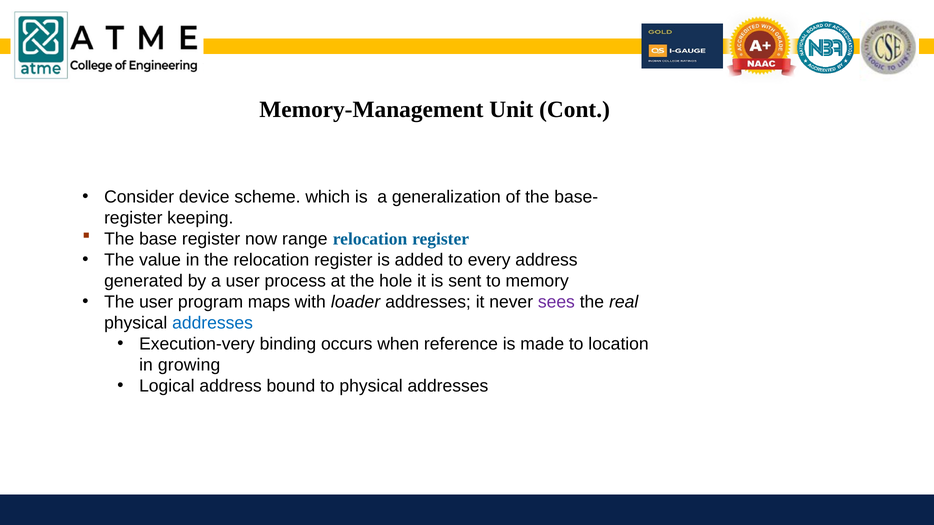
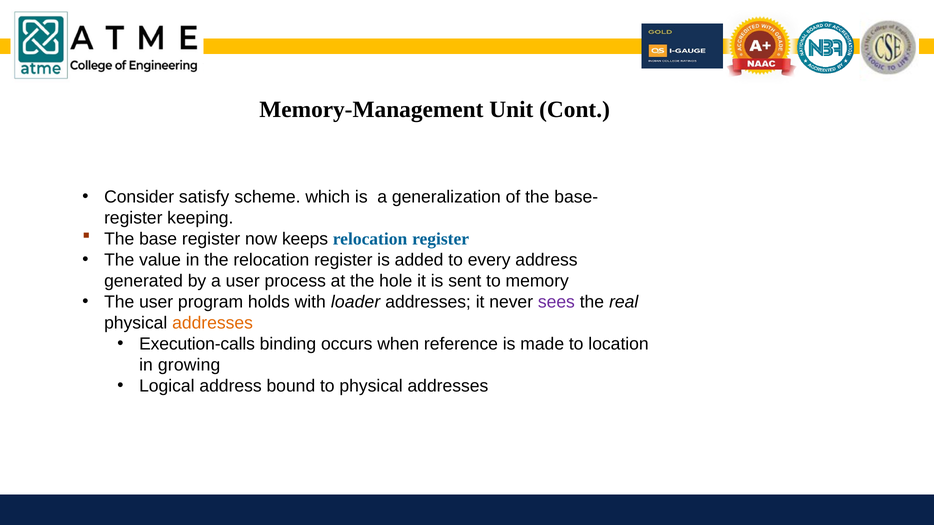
device: device -> satisfy
range: range -> keeps
maps: maps -> holds
addresses at (213, 323) colour: blue -> orange
Execution-very: Execution-very -> Execution-calls
